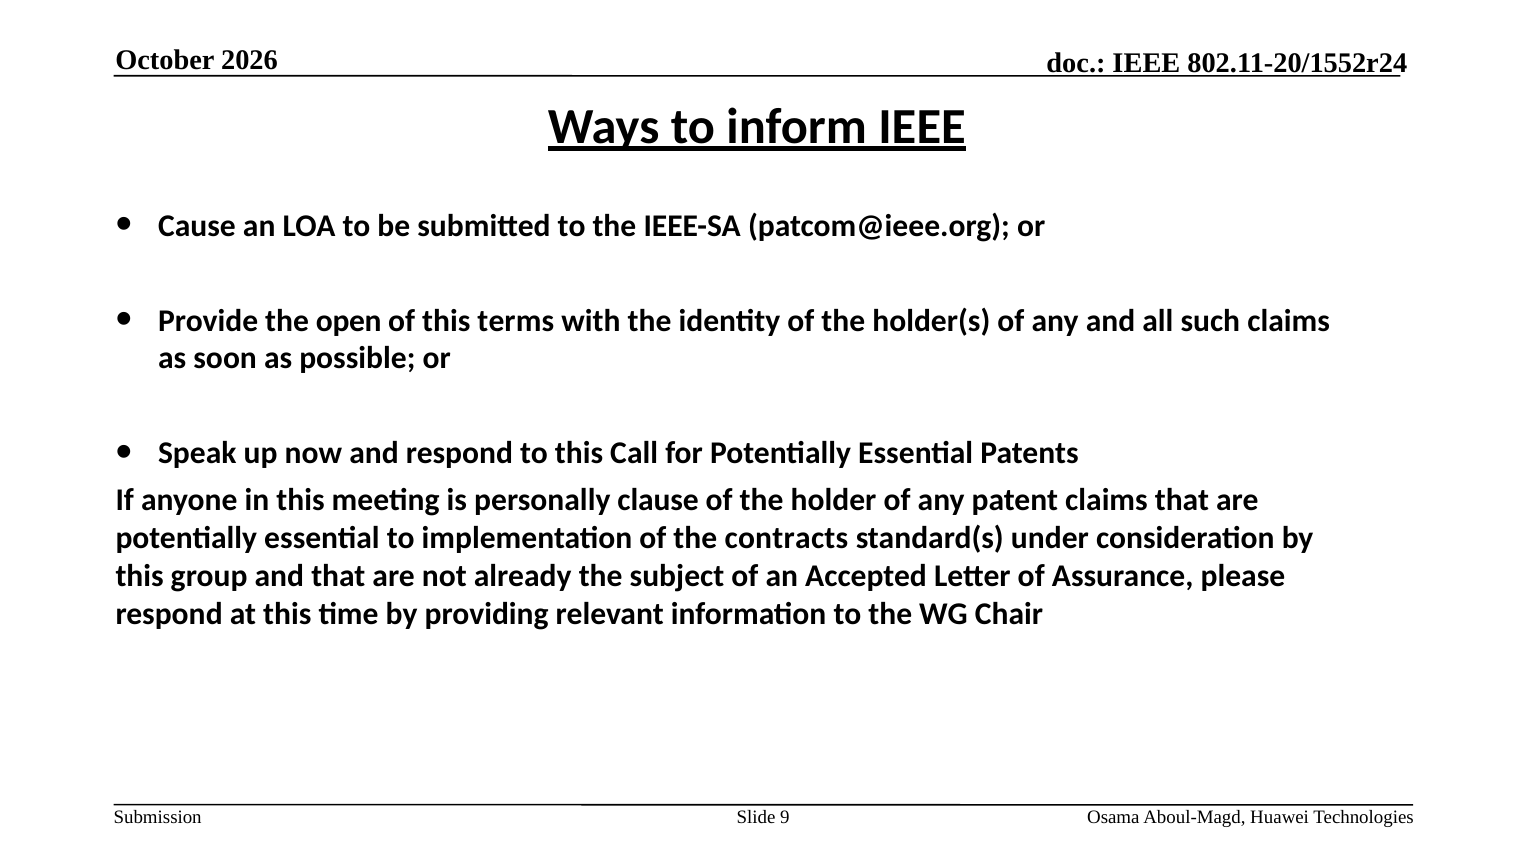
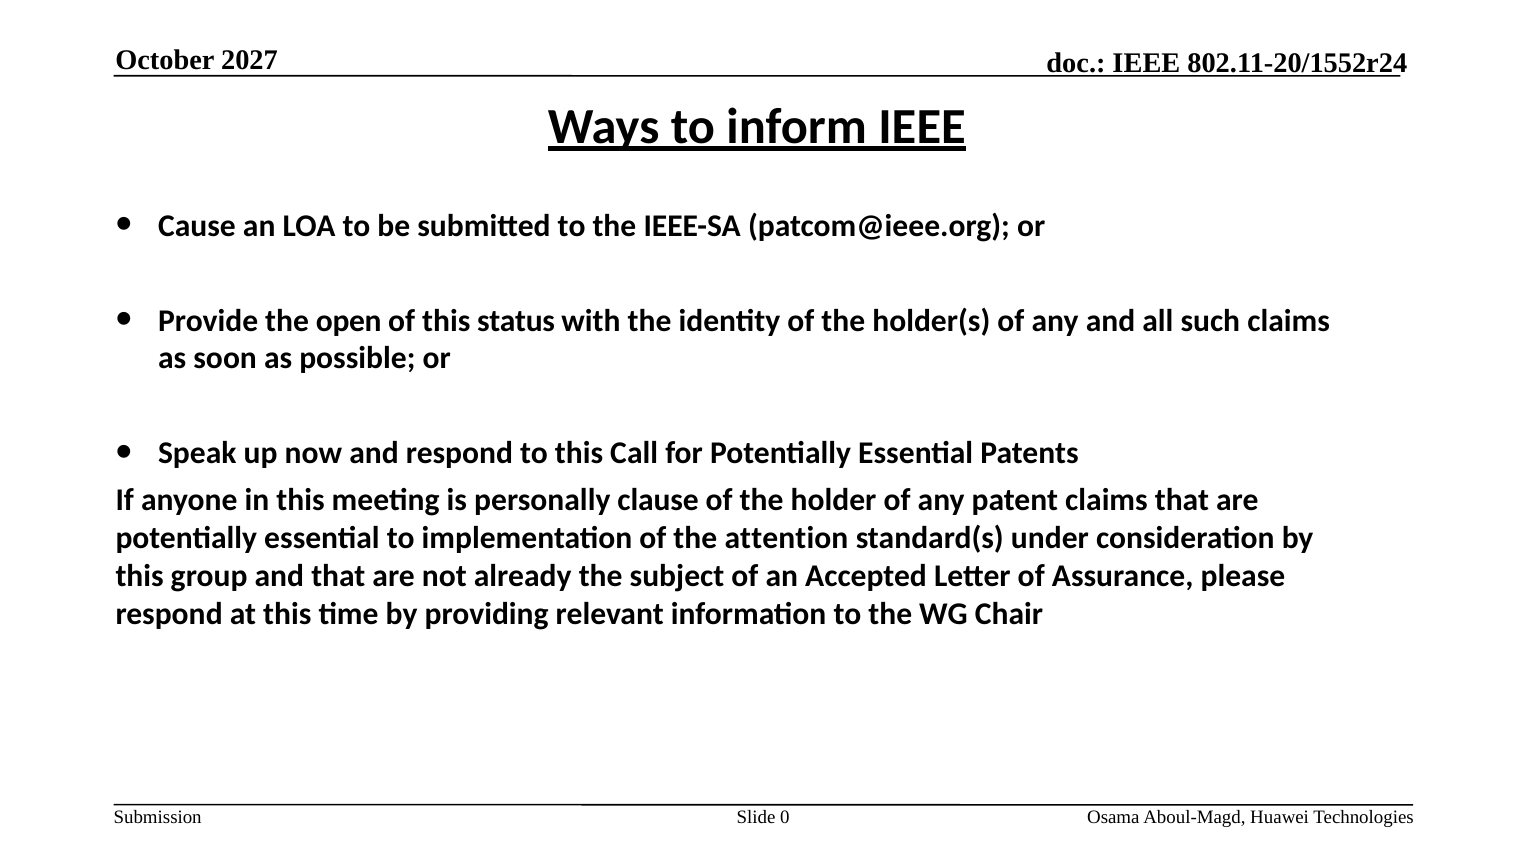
2026: 2026 -> 2027
terms: terms -> status
contracts: contracts -> attention
9: 9 -> 0
